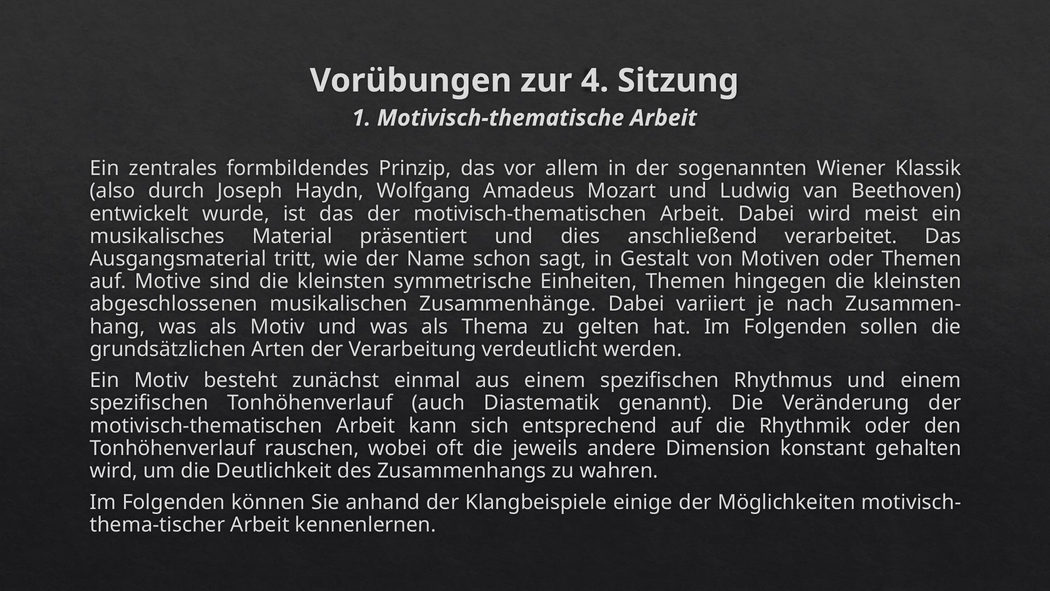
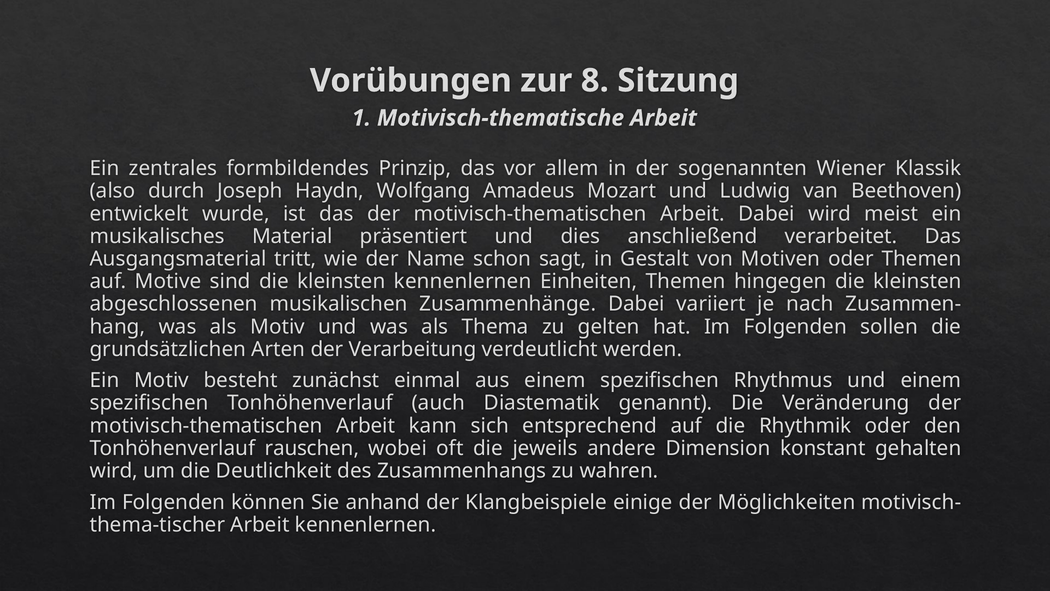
4: 4 -> 8
kleinsten symmetrische: symmetrische -> kennenlernen
